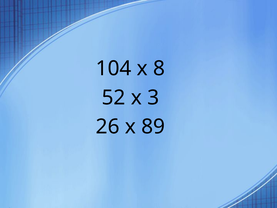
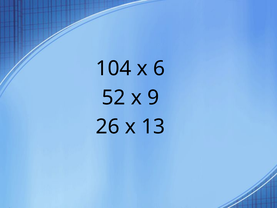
8: 8 -> 6
3: 3 -> 9
89: 89 -> 13
